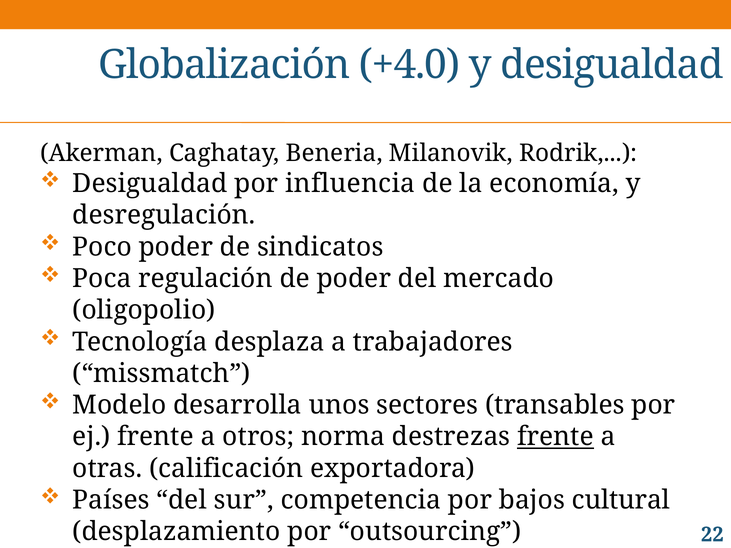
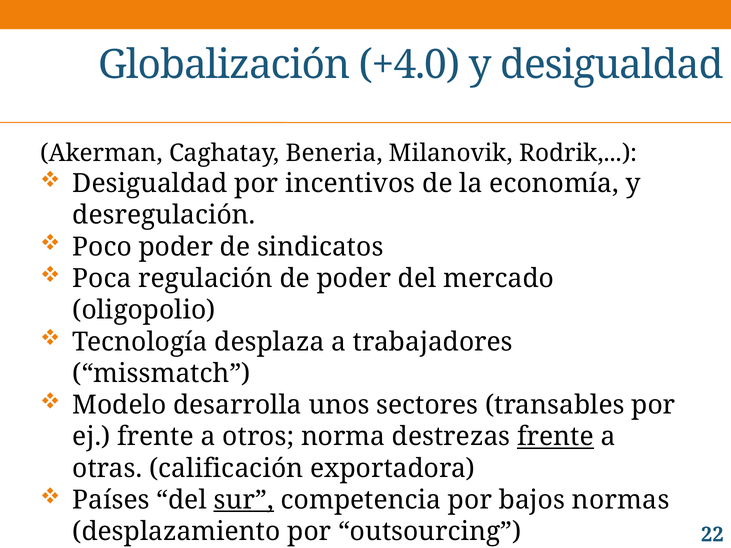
influencia: influencia -> incentivos
sur underline: none -> present
cultural: cultural -> normas
